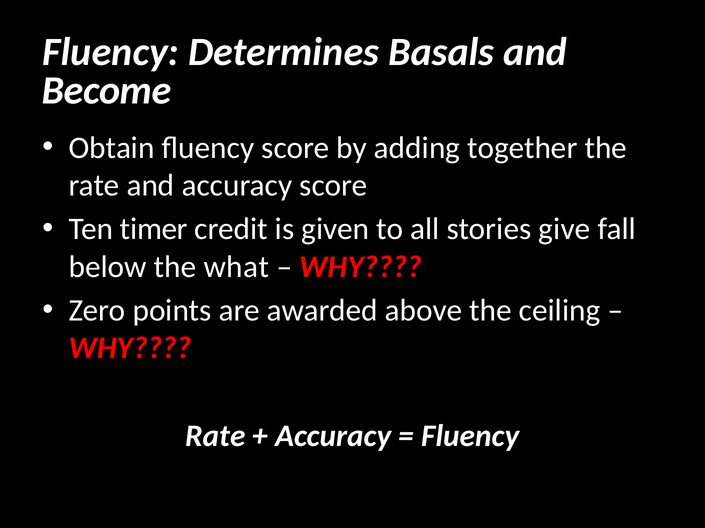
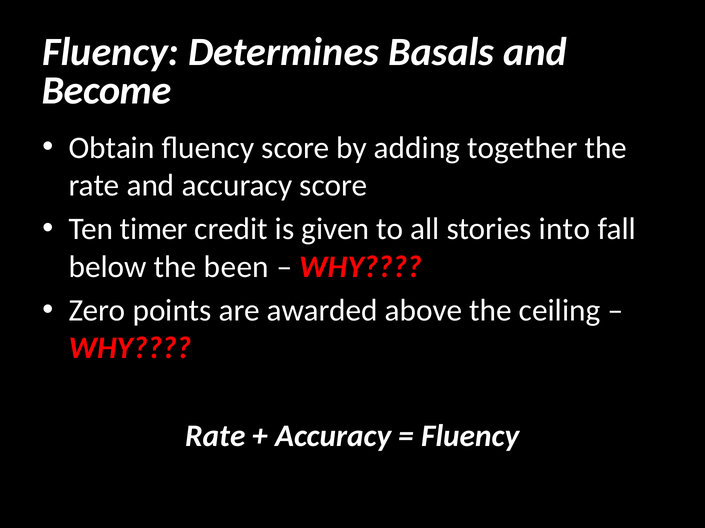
give: give -> into
what: what -> been
